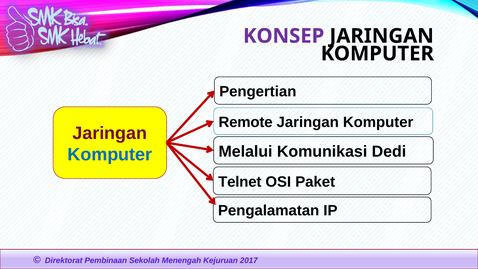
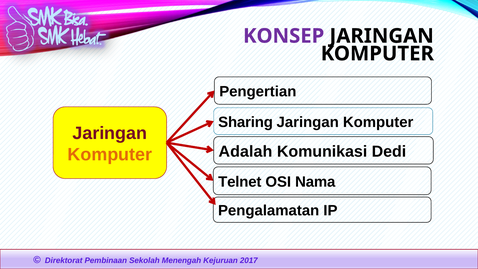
Remote: Remote -> Sharing
Melalui: Melalui -> Adalah
Komputer at (110, 155) colour: blue -> orange
Paket: Paket -> Nama
